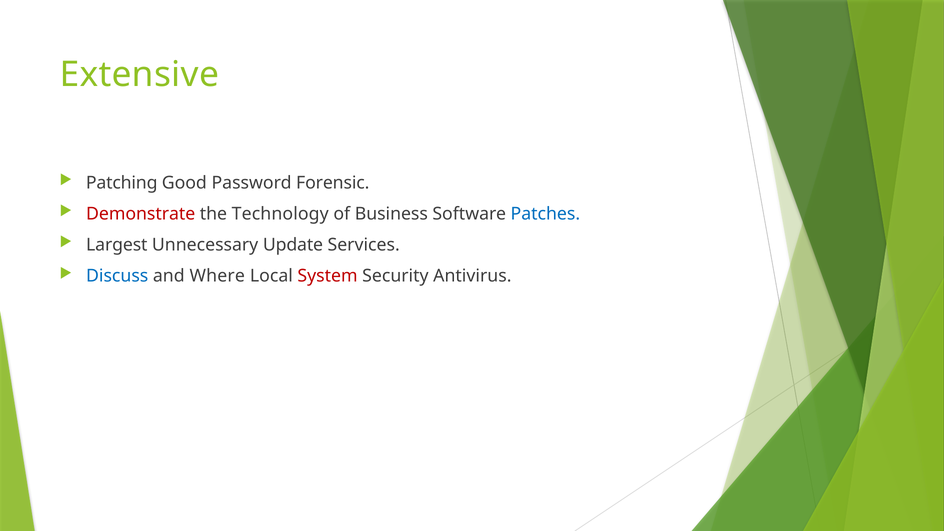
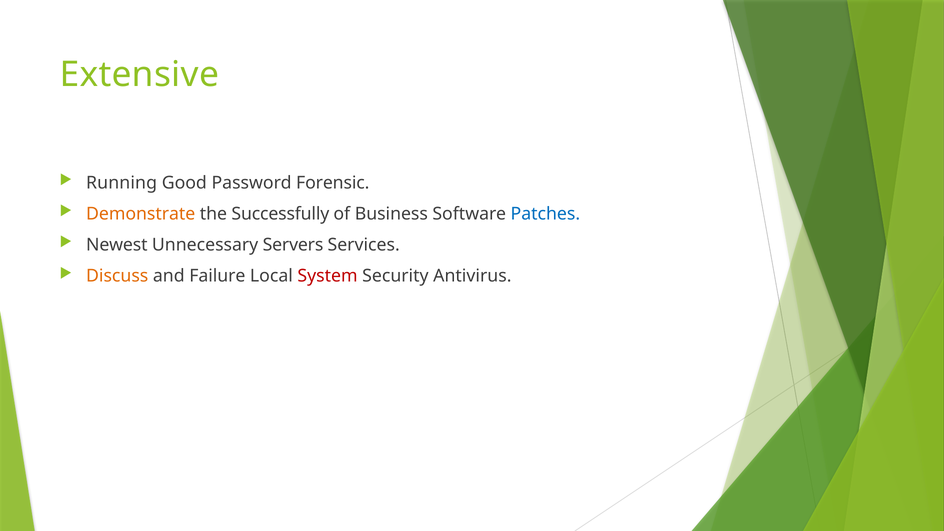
Patching: Patching -> Running
Demonstrate colour: red -> orange
Technology: Technology -> Successfully
Largest: Largest -> Newest
Update: Update -> Servers
Discuss colour: blue -> orange
Where: Where -> Failure
